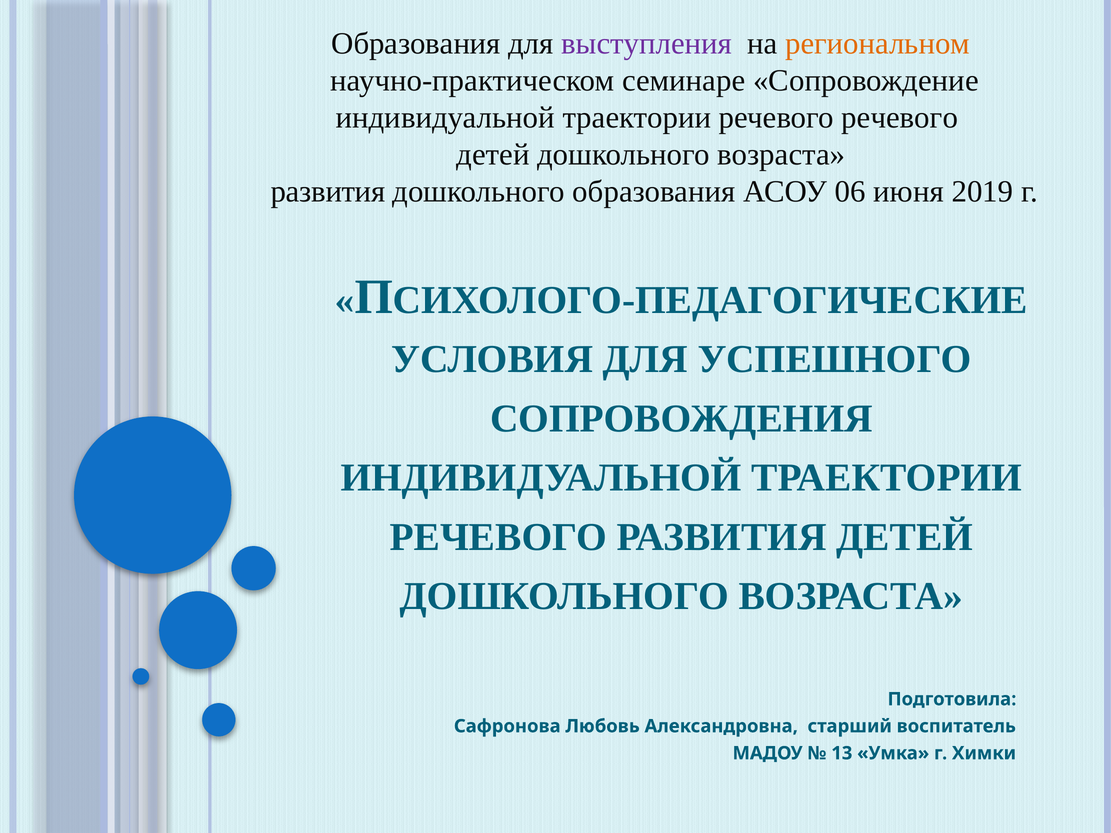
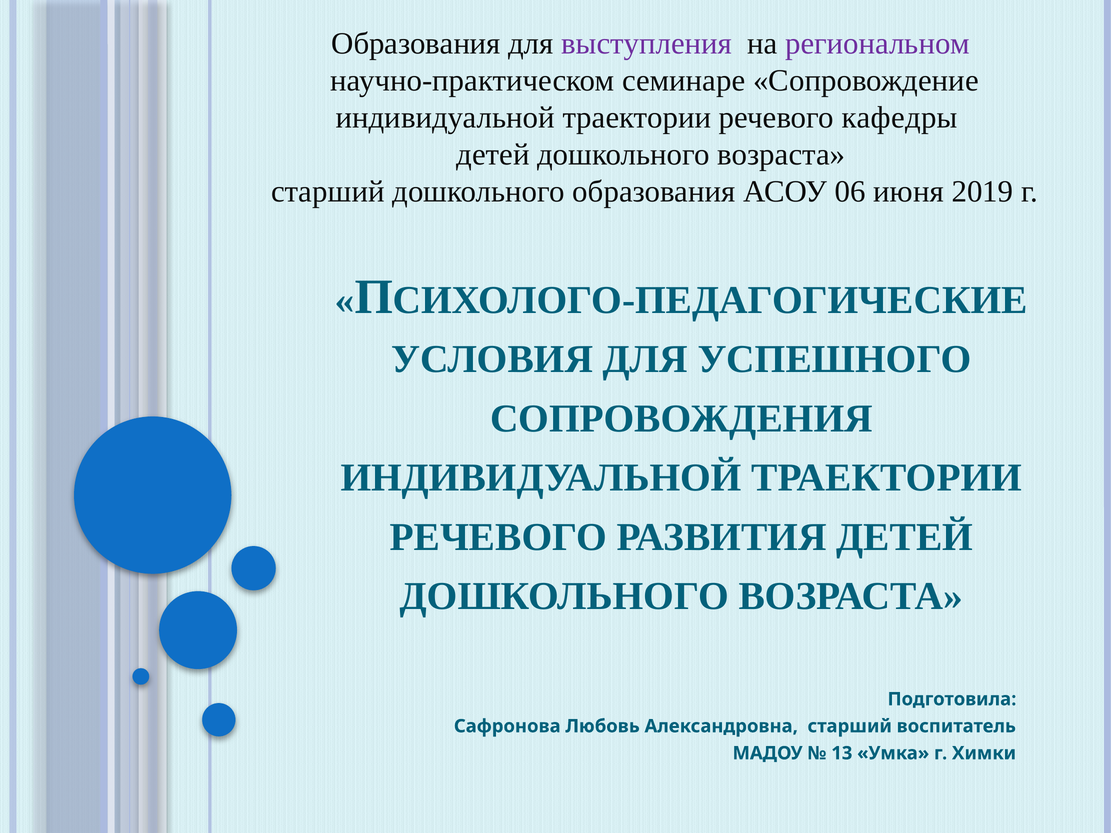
региональном colour: orange -> purple
речевого речевого: речевого -> кафедры
развития at (328, 192): развития -> старший
